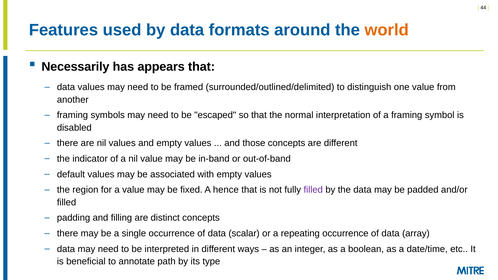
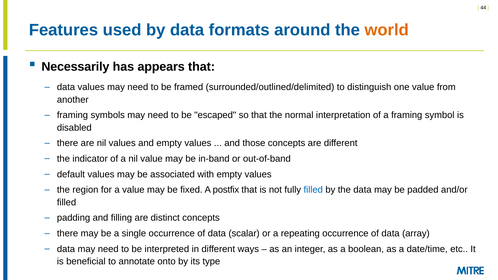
hence: hence -> postfix
filled at (313, 190) colour: purple -> blue
path: path -> onto
